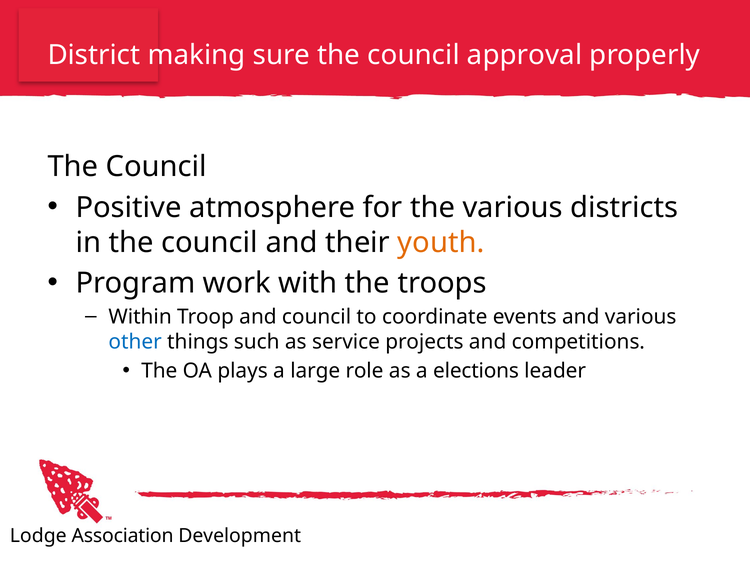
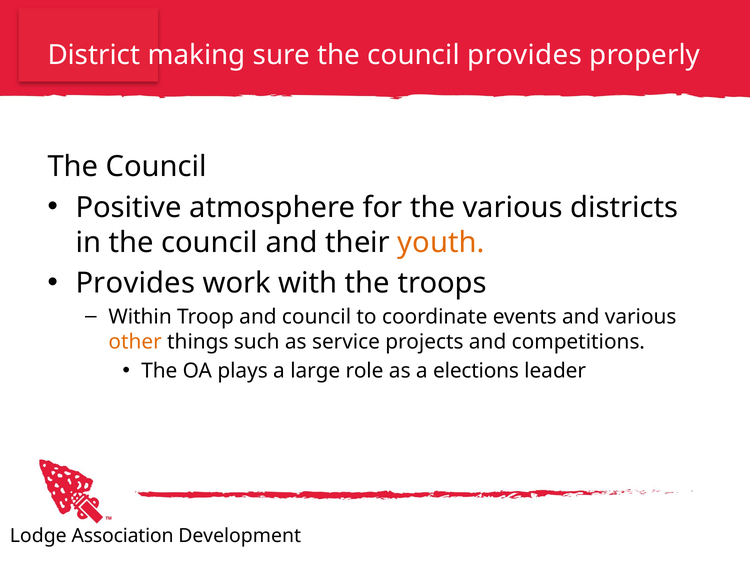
council approval: approval -> provides
Program at (136, 283): Program -> Provides
other colour: blue -> orange
